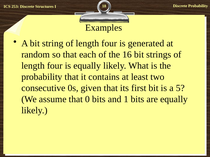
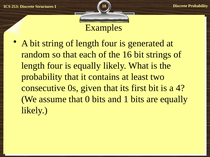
5: 5 -> 4
